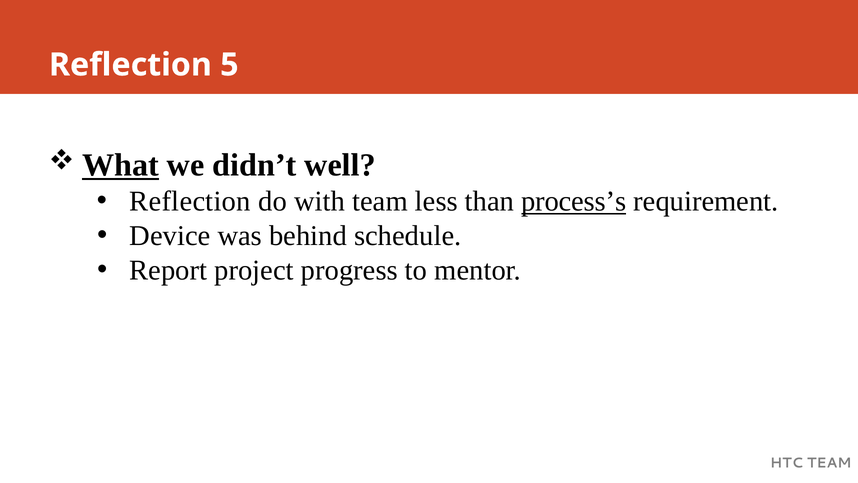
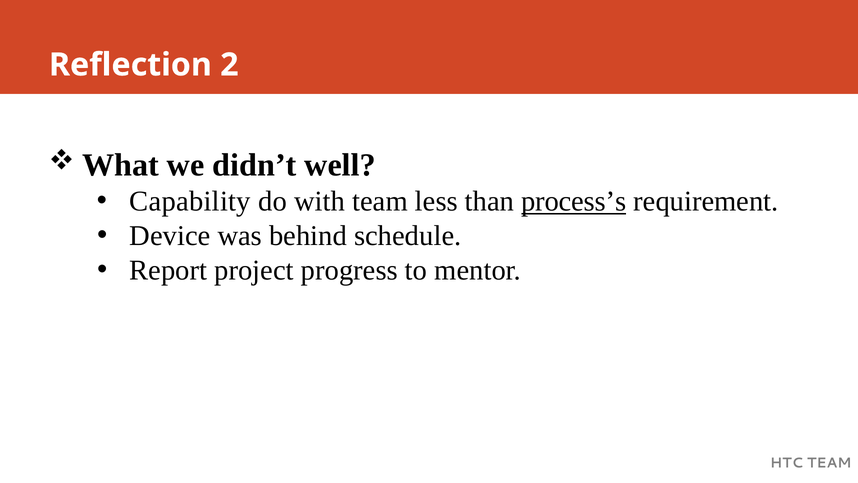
5: 5 -> 2
What underline: present -> none
Reflection at (190, 201): Reflection -> Capability
